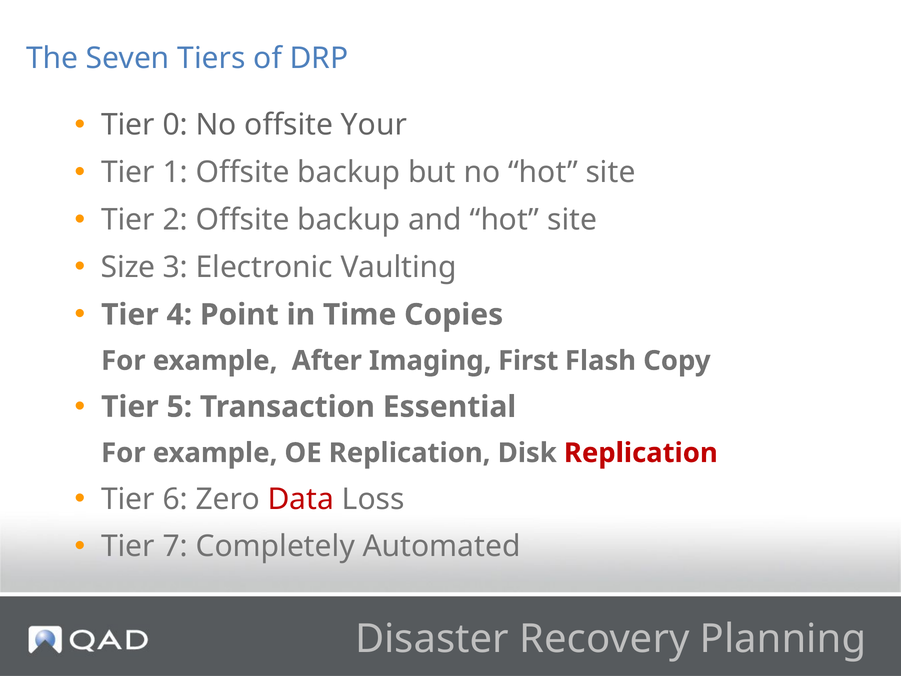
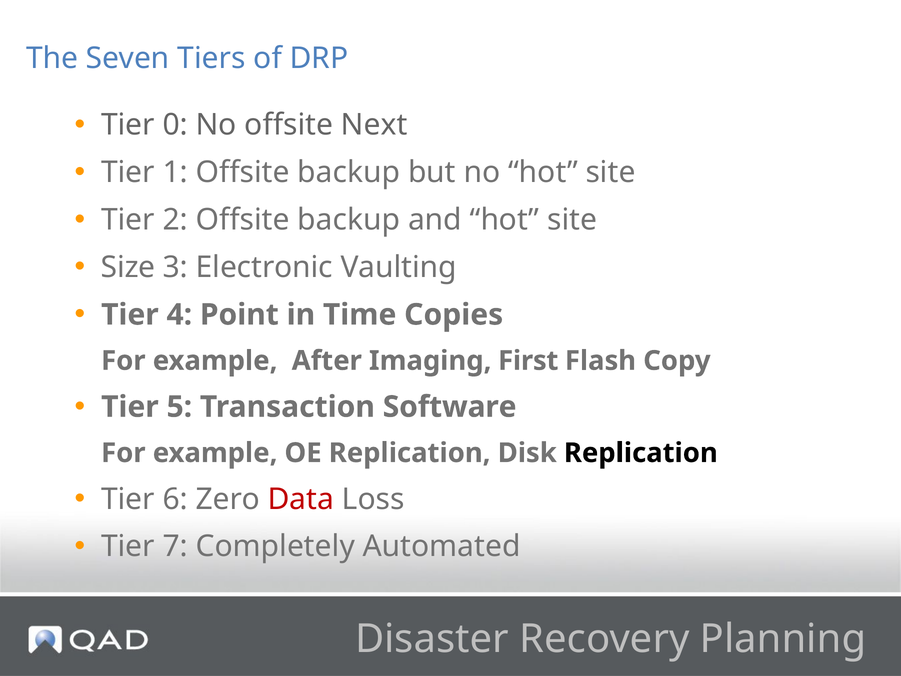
Your: Your -> Next
Essential: Essential -> Software
Replication at (641, 453) colour: red -> black
